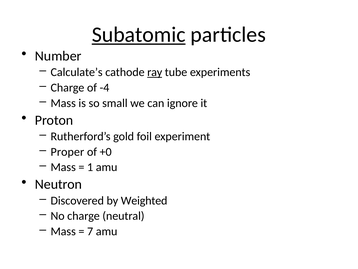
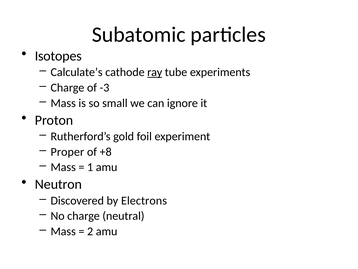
Subatomic underline: present -> none
Number: Number -> Isotopes
-4: -4 -> -3
+0: +0 -> +8
Weighted: Weighted -> Electrons
7: 7 -> 2
